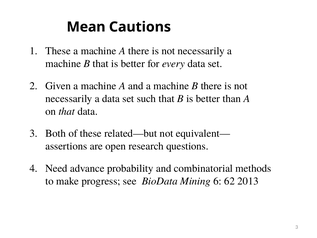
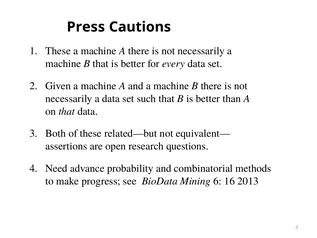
Mean: Mean -> Press
62: 62 -> 16
